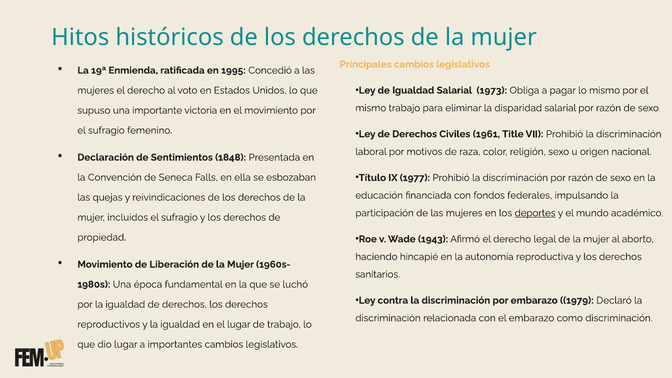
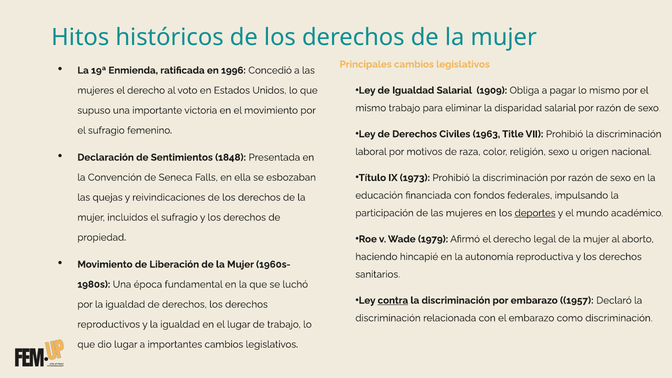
1995: 1995 -> 1996
1973: 1973 -> 1909
1961: 1961 -> 1963
1977: 1977 -> 1973
1943: 1943 -> 1979
contra underline: none -> present
1979: 1979 -> 1957
